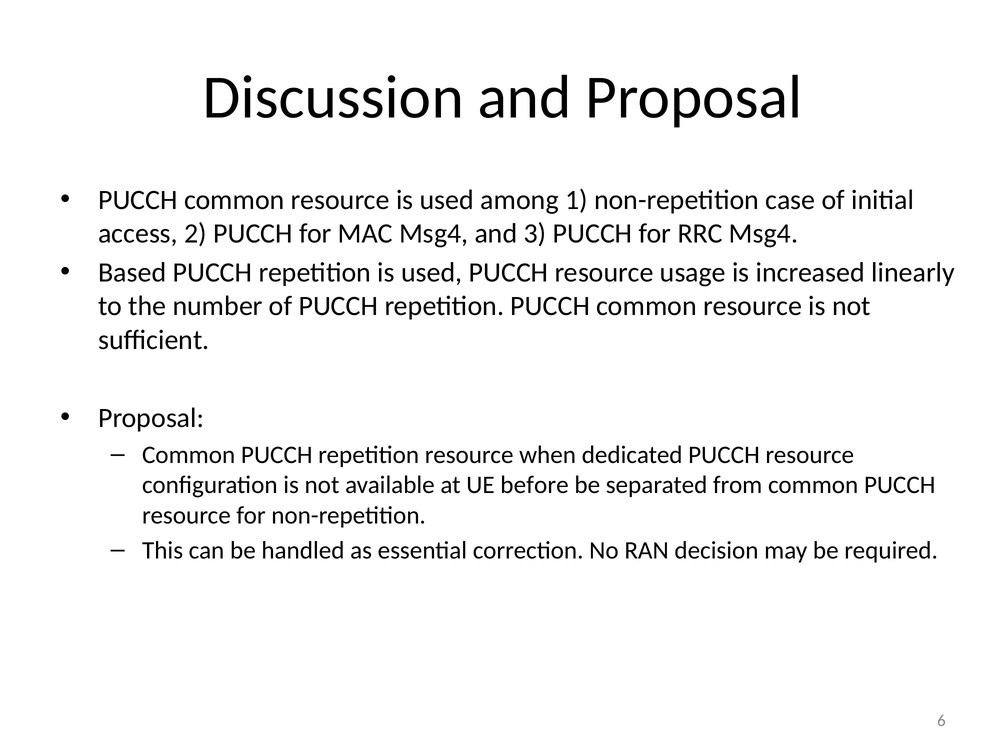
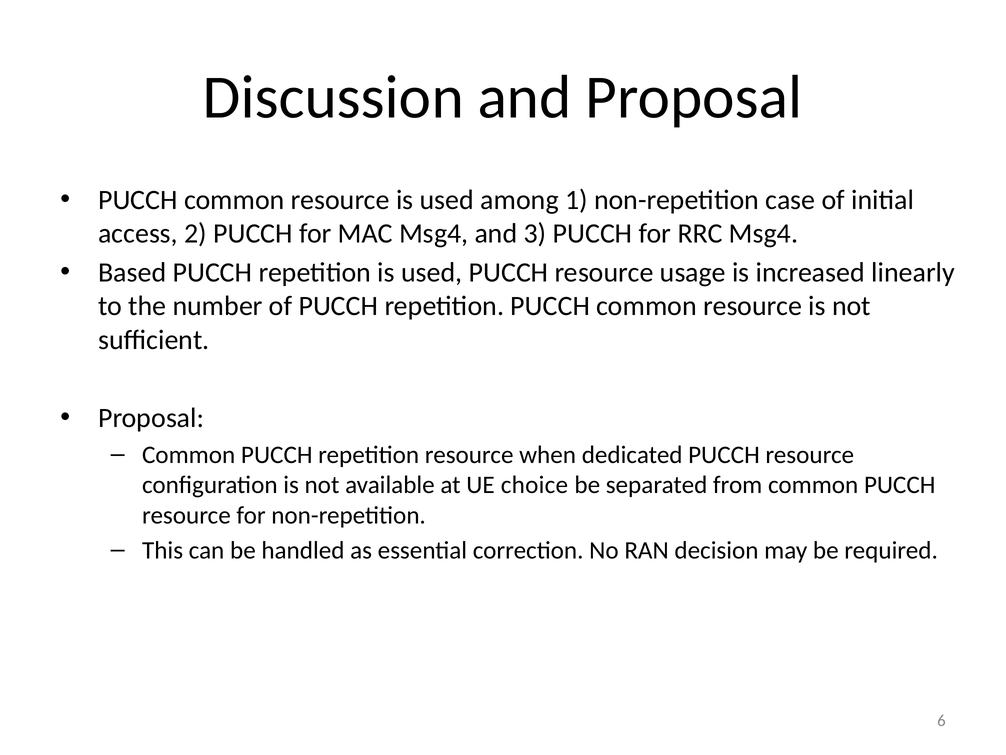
before: before -> choice
